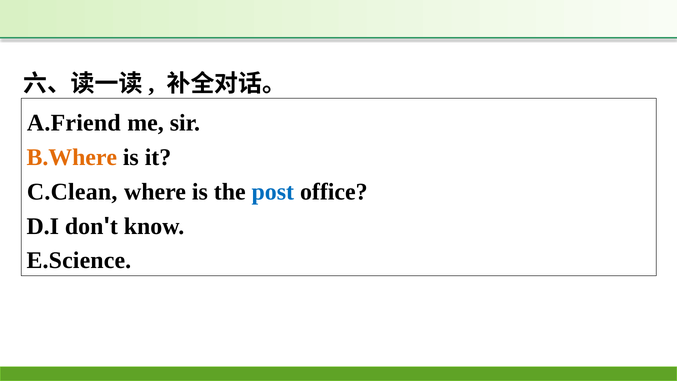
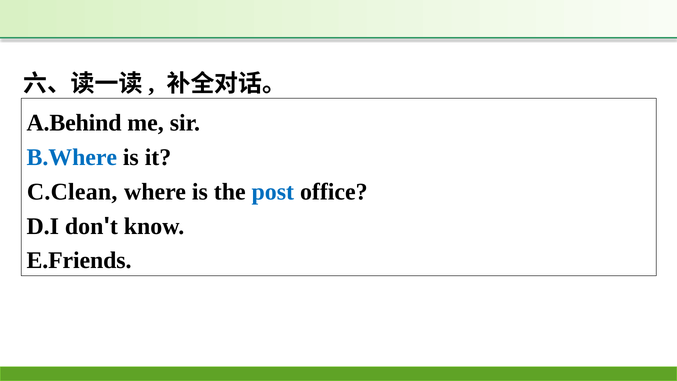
A.Friend: A.Friend -> A.Behind
B.Where colour: orange -> blue
E.Science: E.Science -> E.Friends
